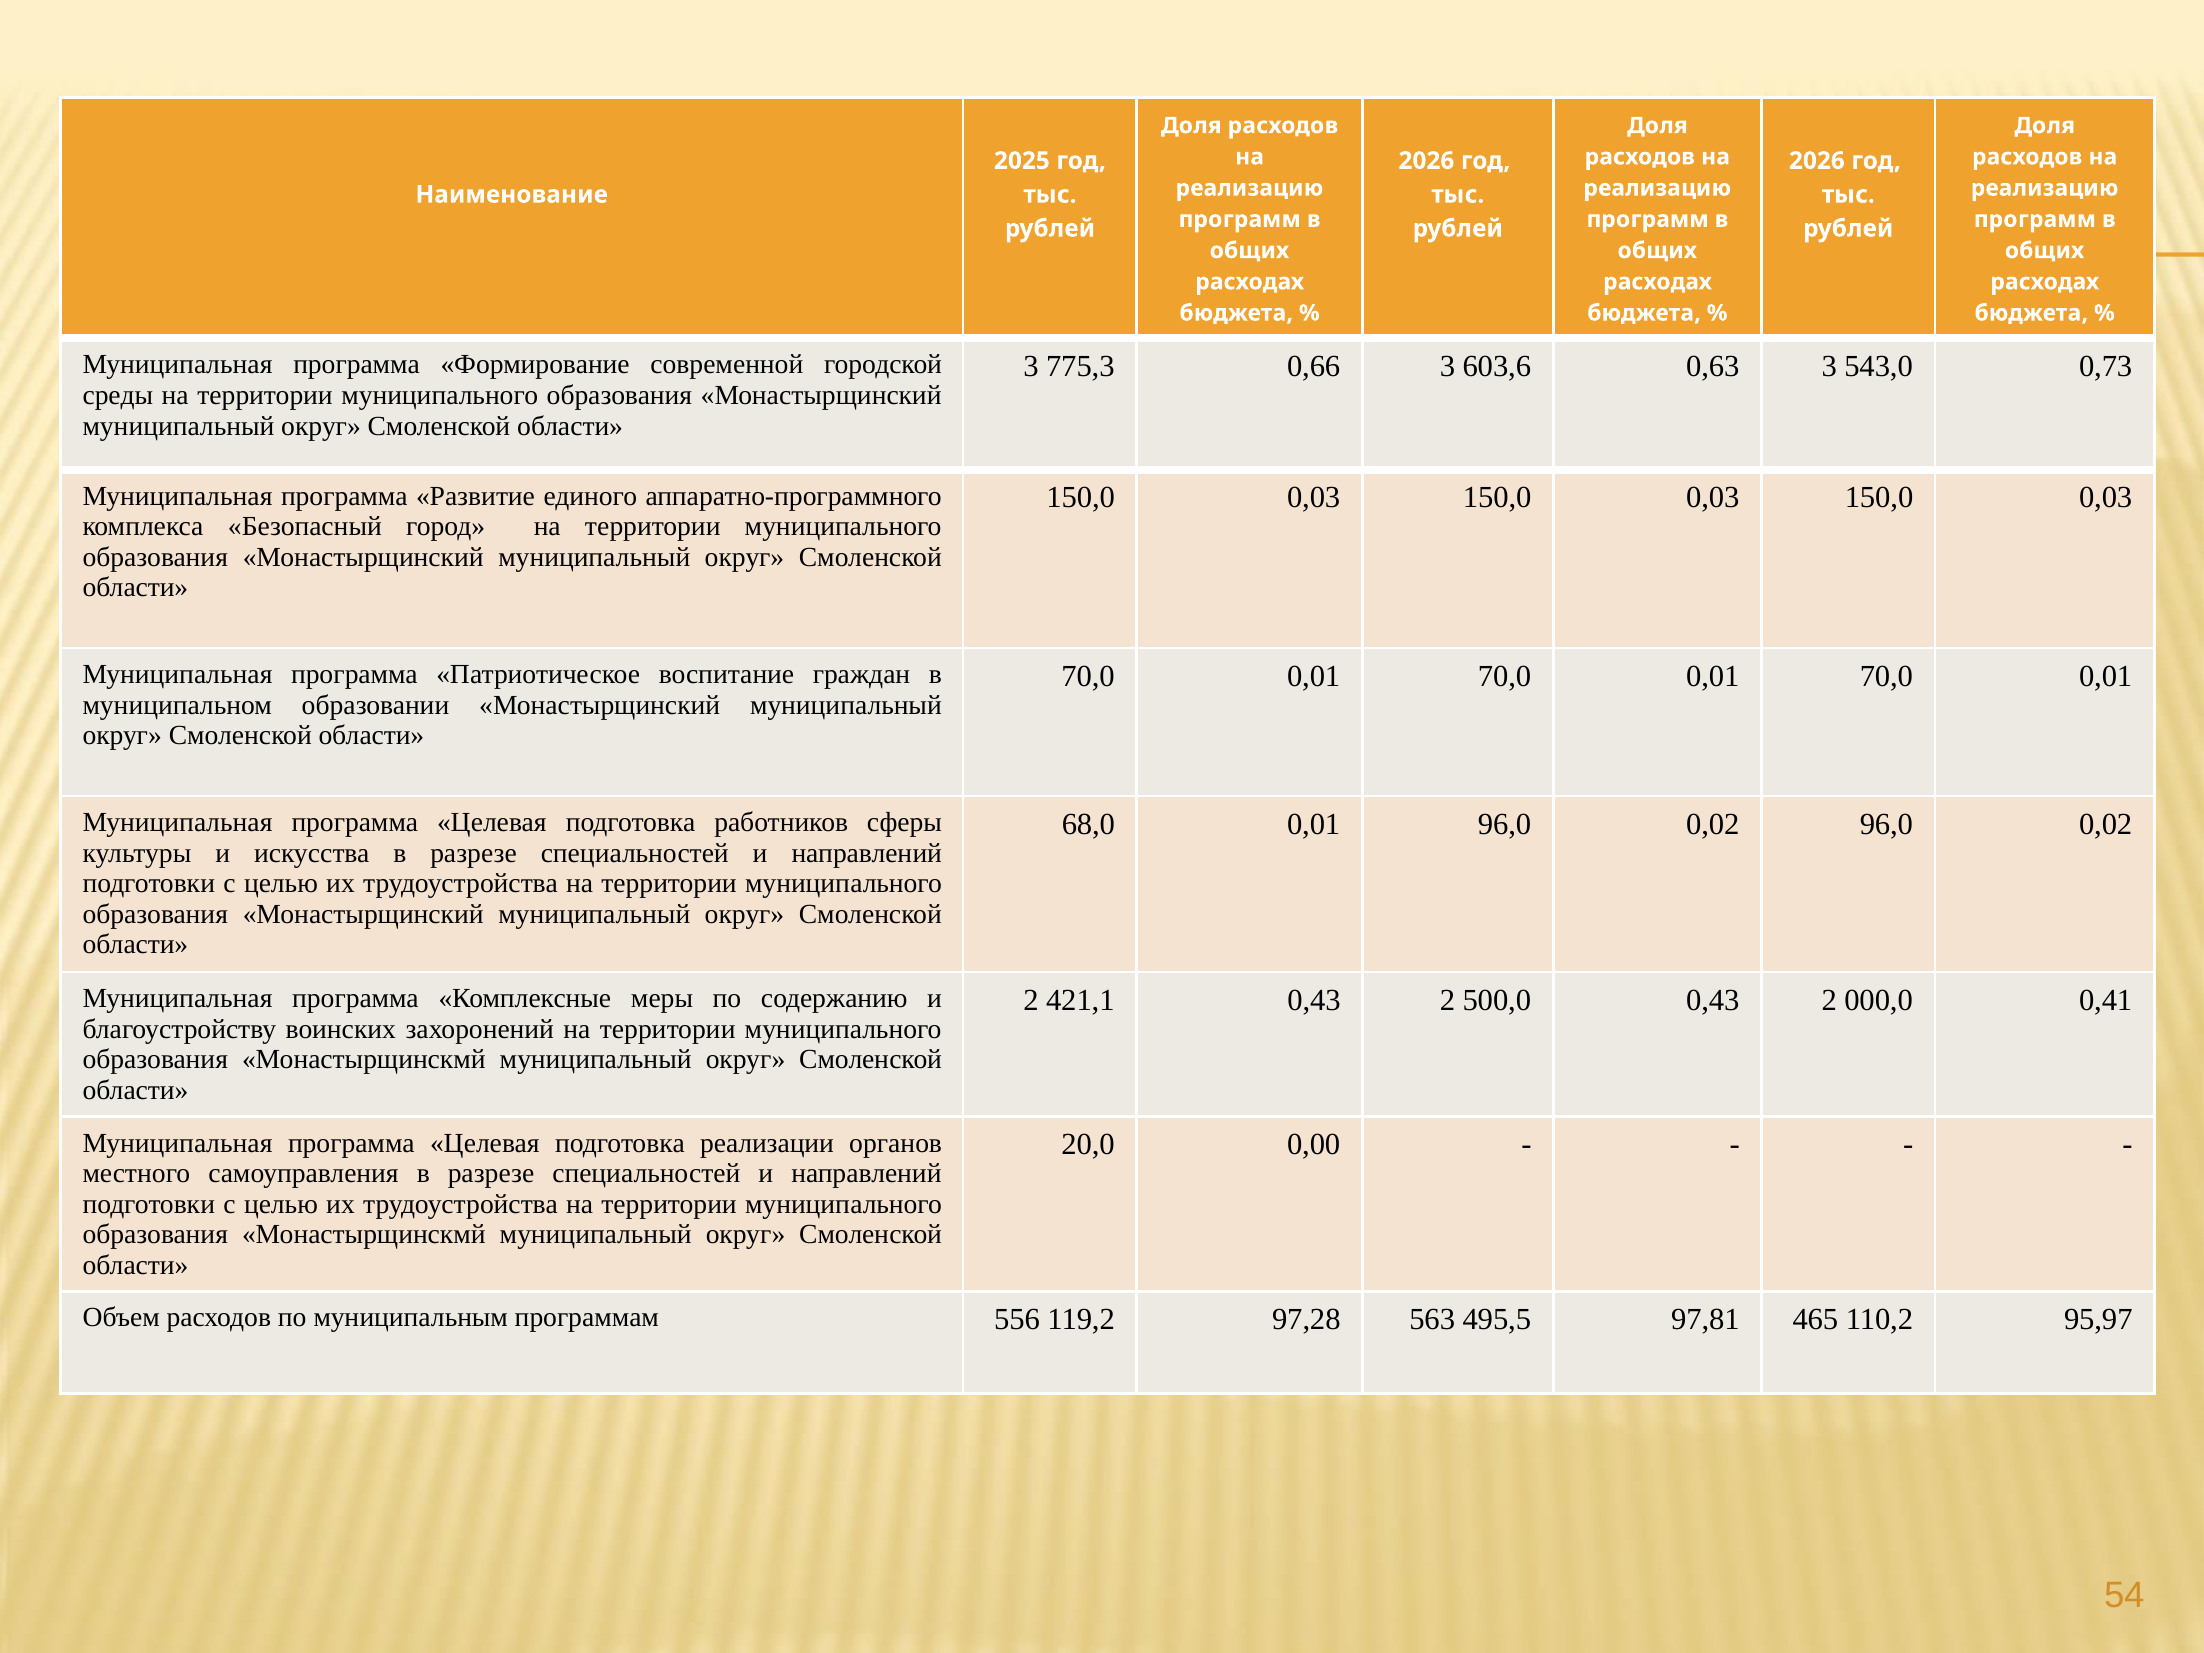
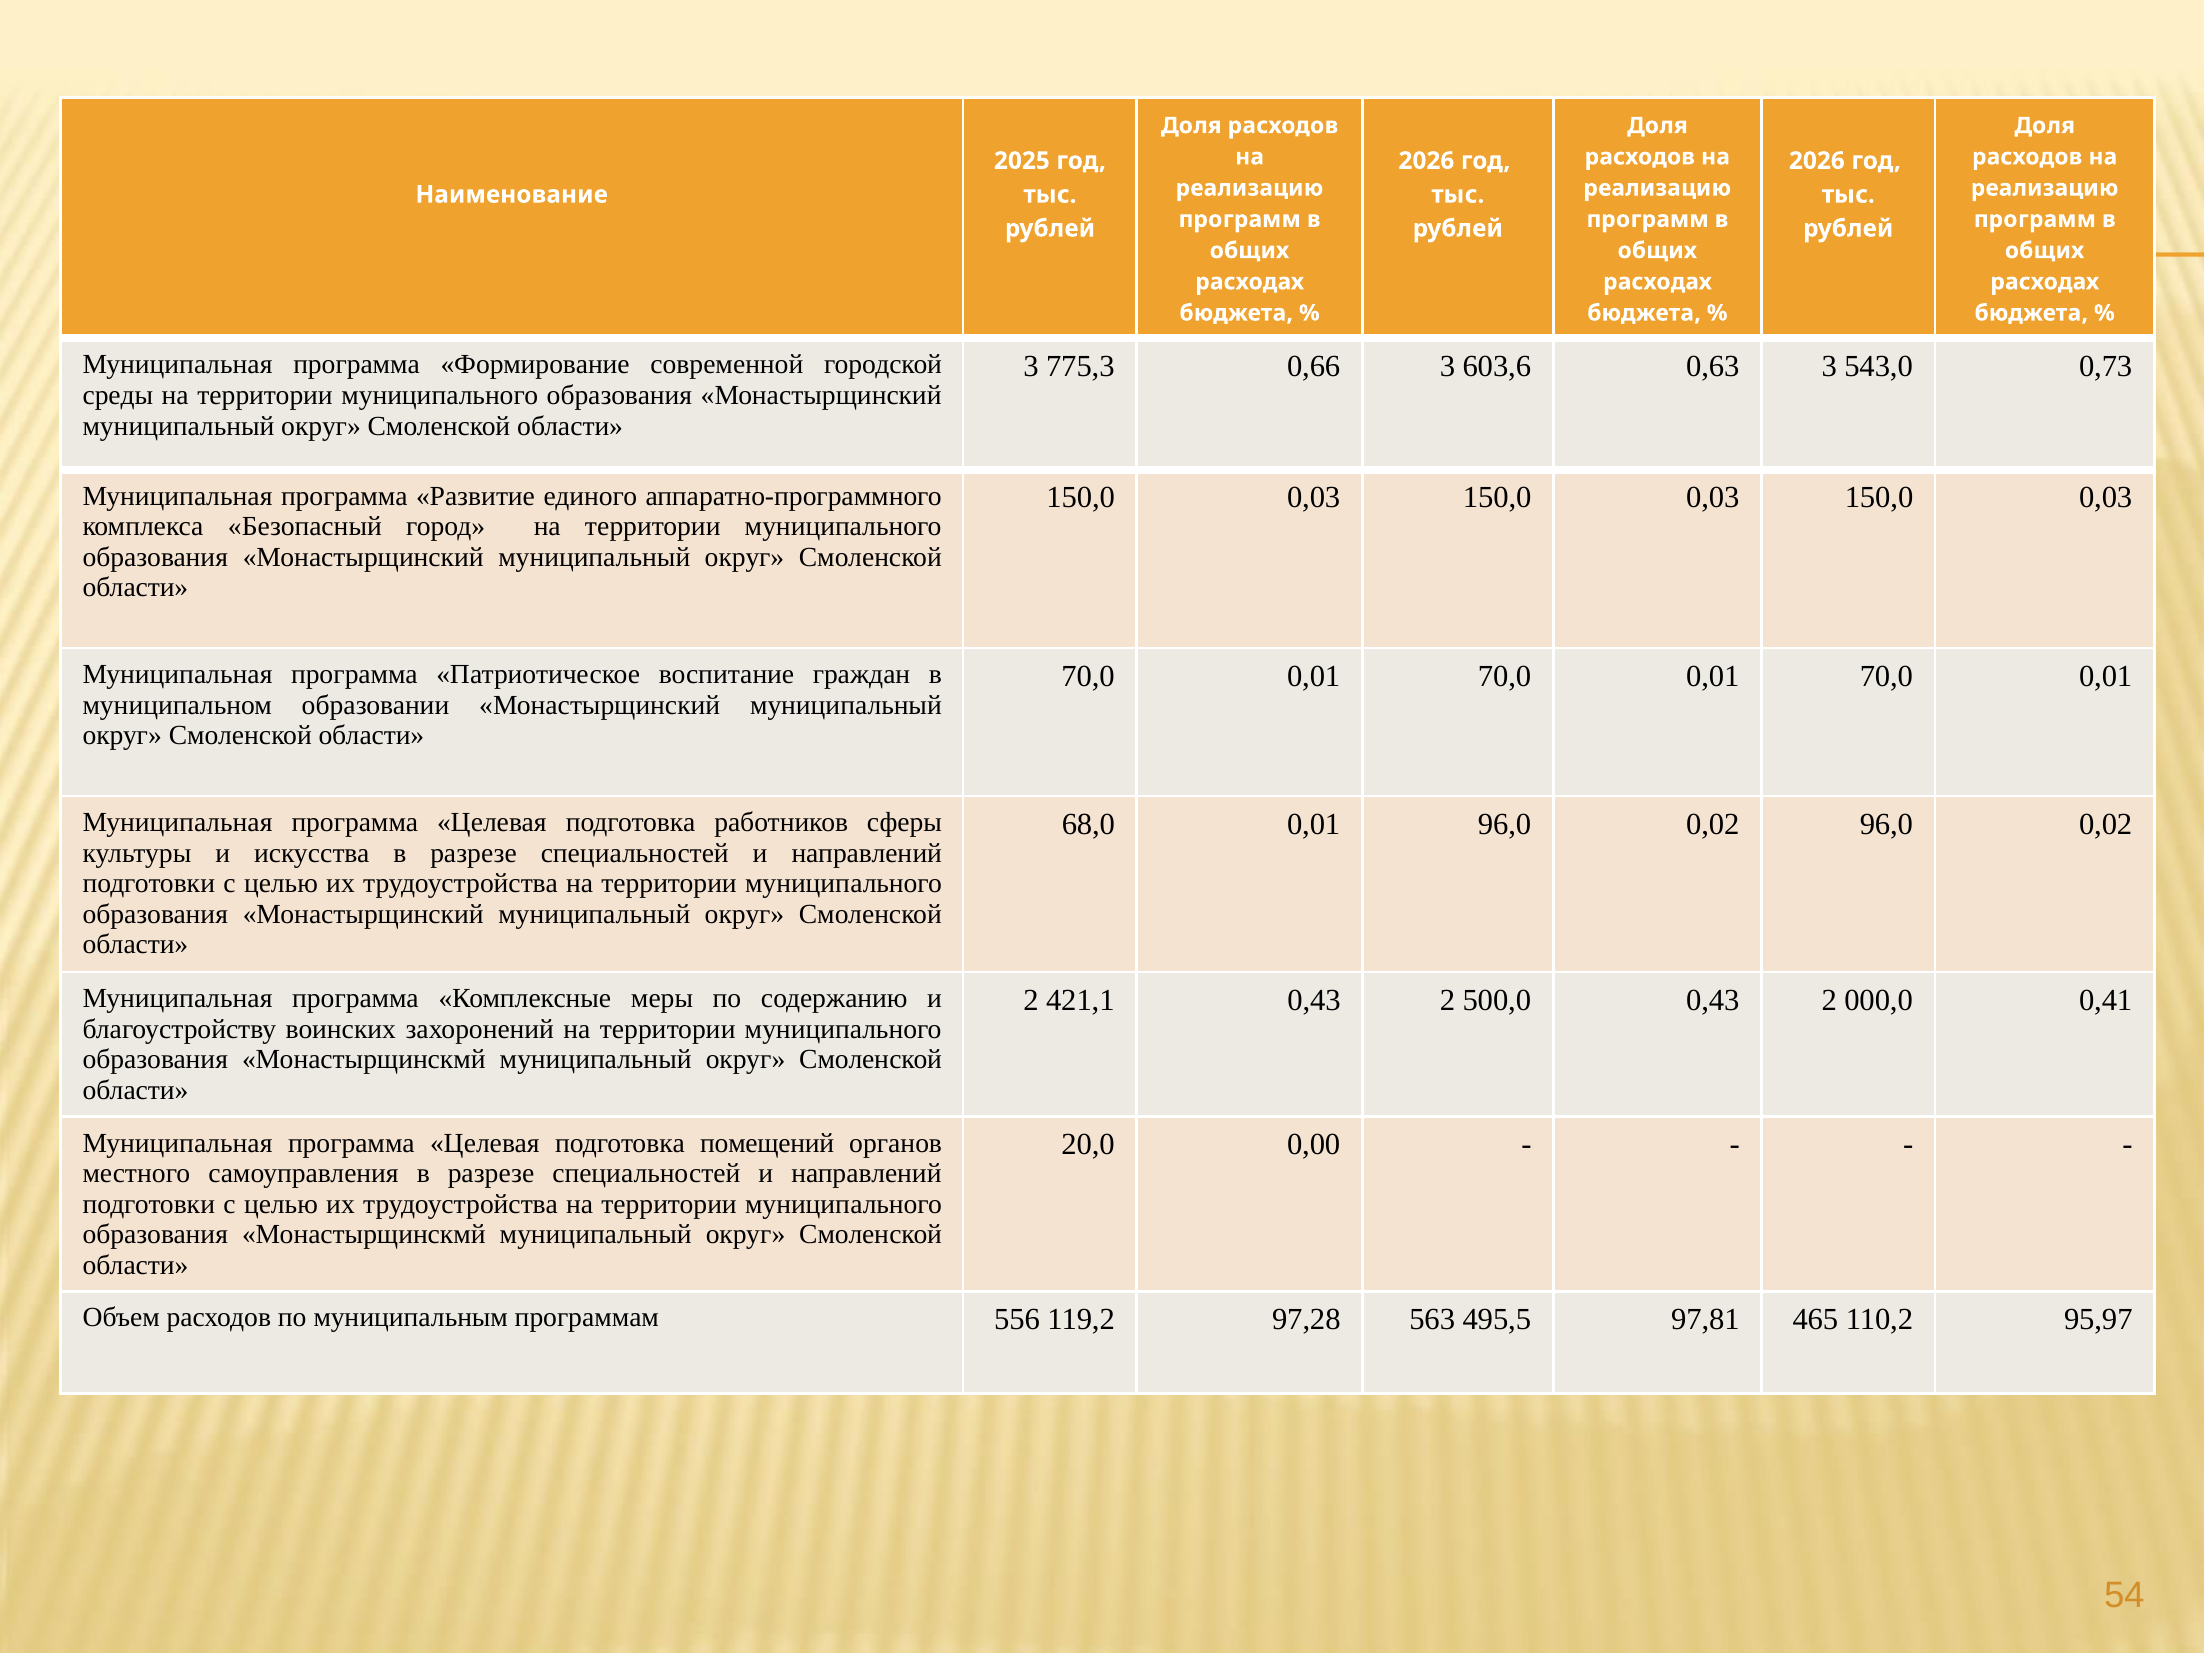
реализации: реализации -> помещений
